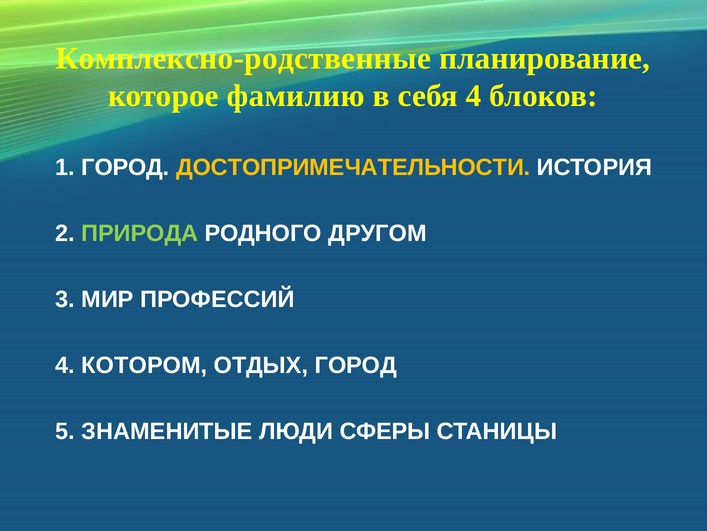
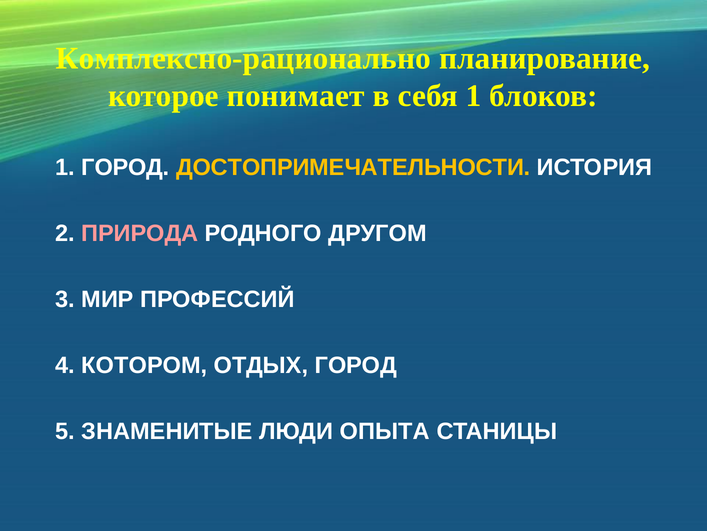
Комплексно-родственные: Комплексно-родственные -> Комплексно-рационально
фамилию: фамилию -> понимает
себя 4: 4 -> 1
ПРИРОДА colour: light green -> pink
СФЕРЫ: СФЕРЫ -> ОПЫТА
